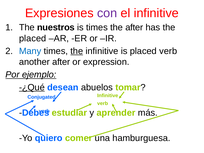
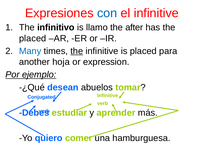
con colour: purple -> blue
nuestros: nuestros -> infinitivo
is times: times -> llamo
placed verb: verb -> para
another after: after -> hoja
-¿Qué underline: present -> none
